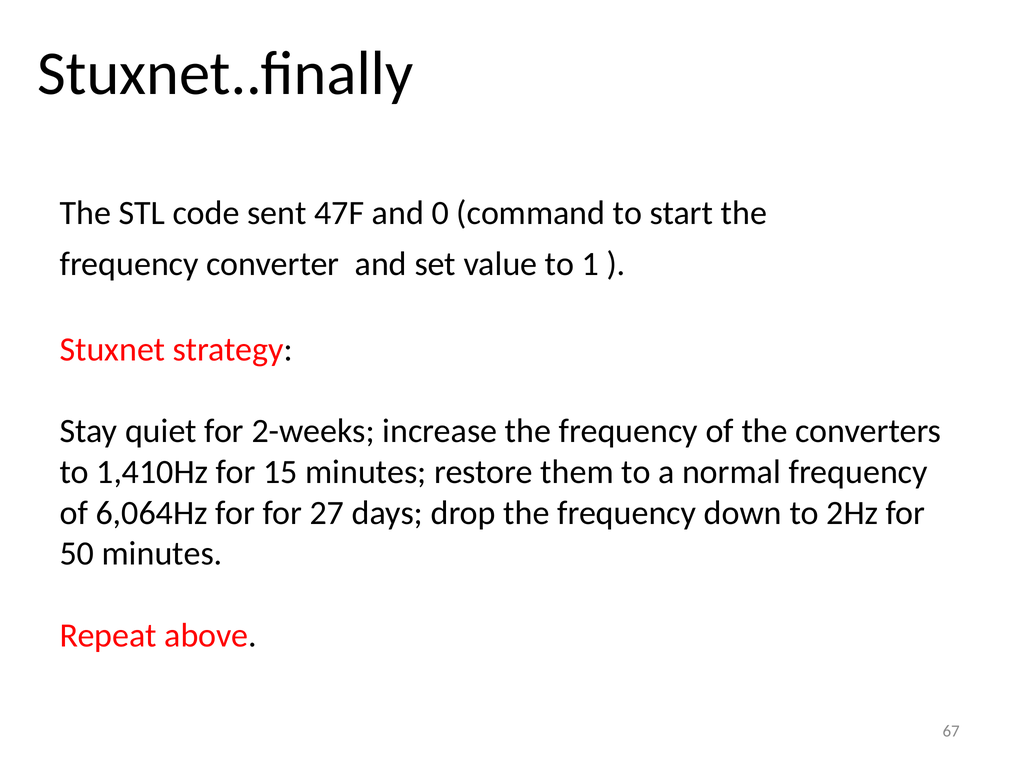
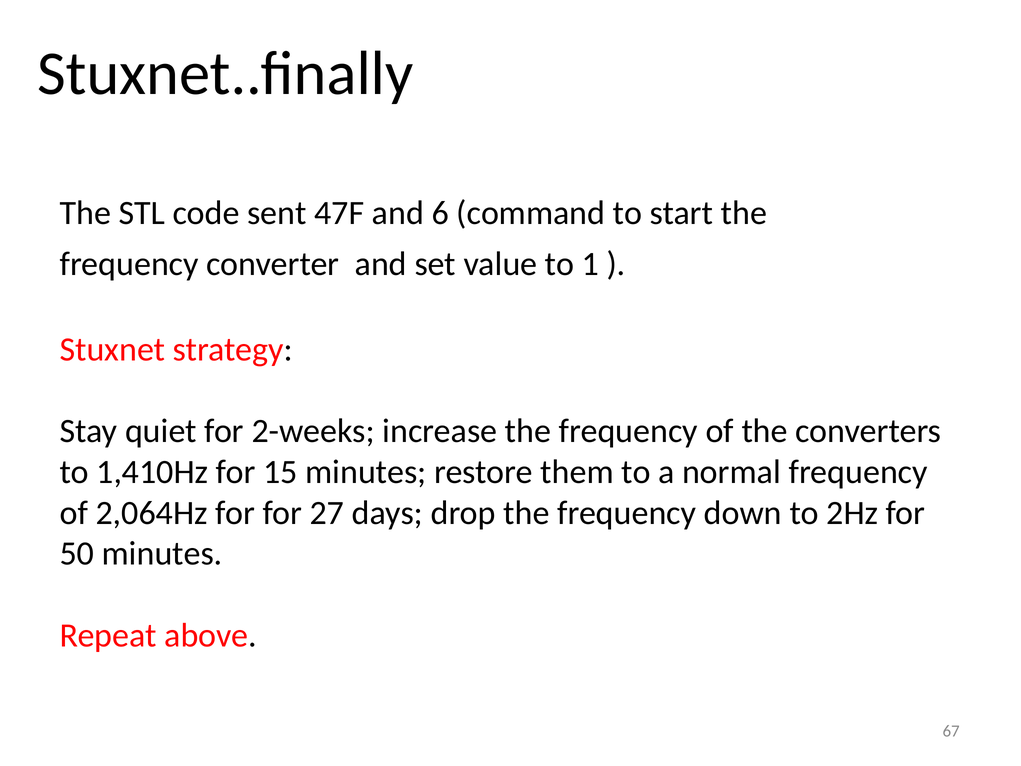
0: 0 -> 6
6,064Hz: 6,064Hz -> 2,064Hz
